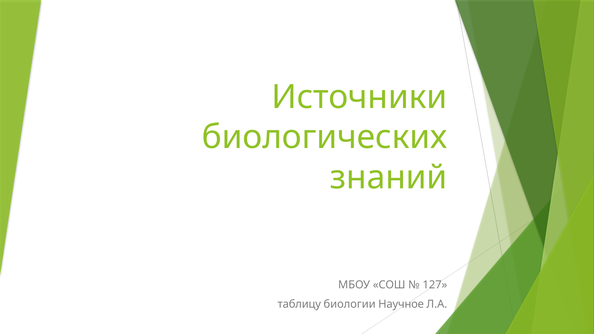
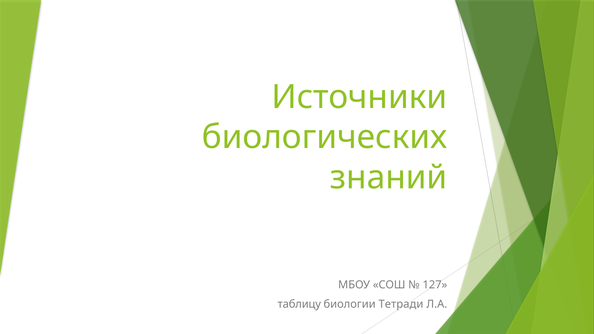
Научное: Научное -> Тетради
